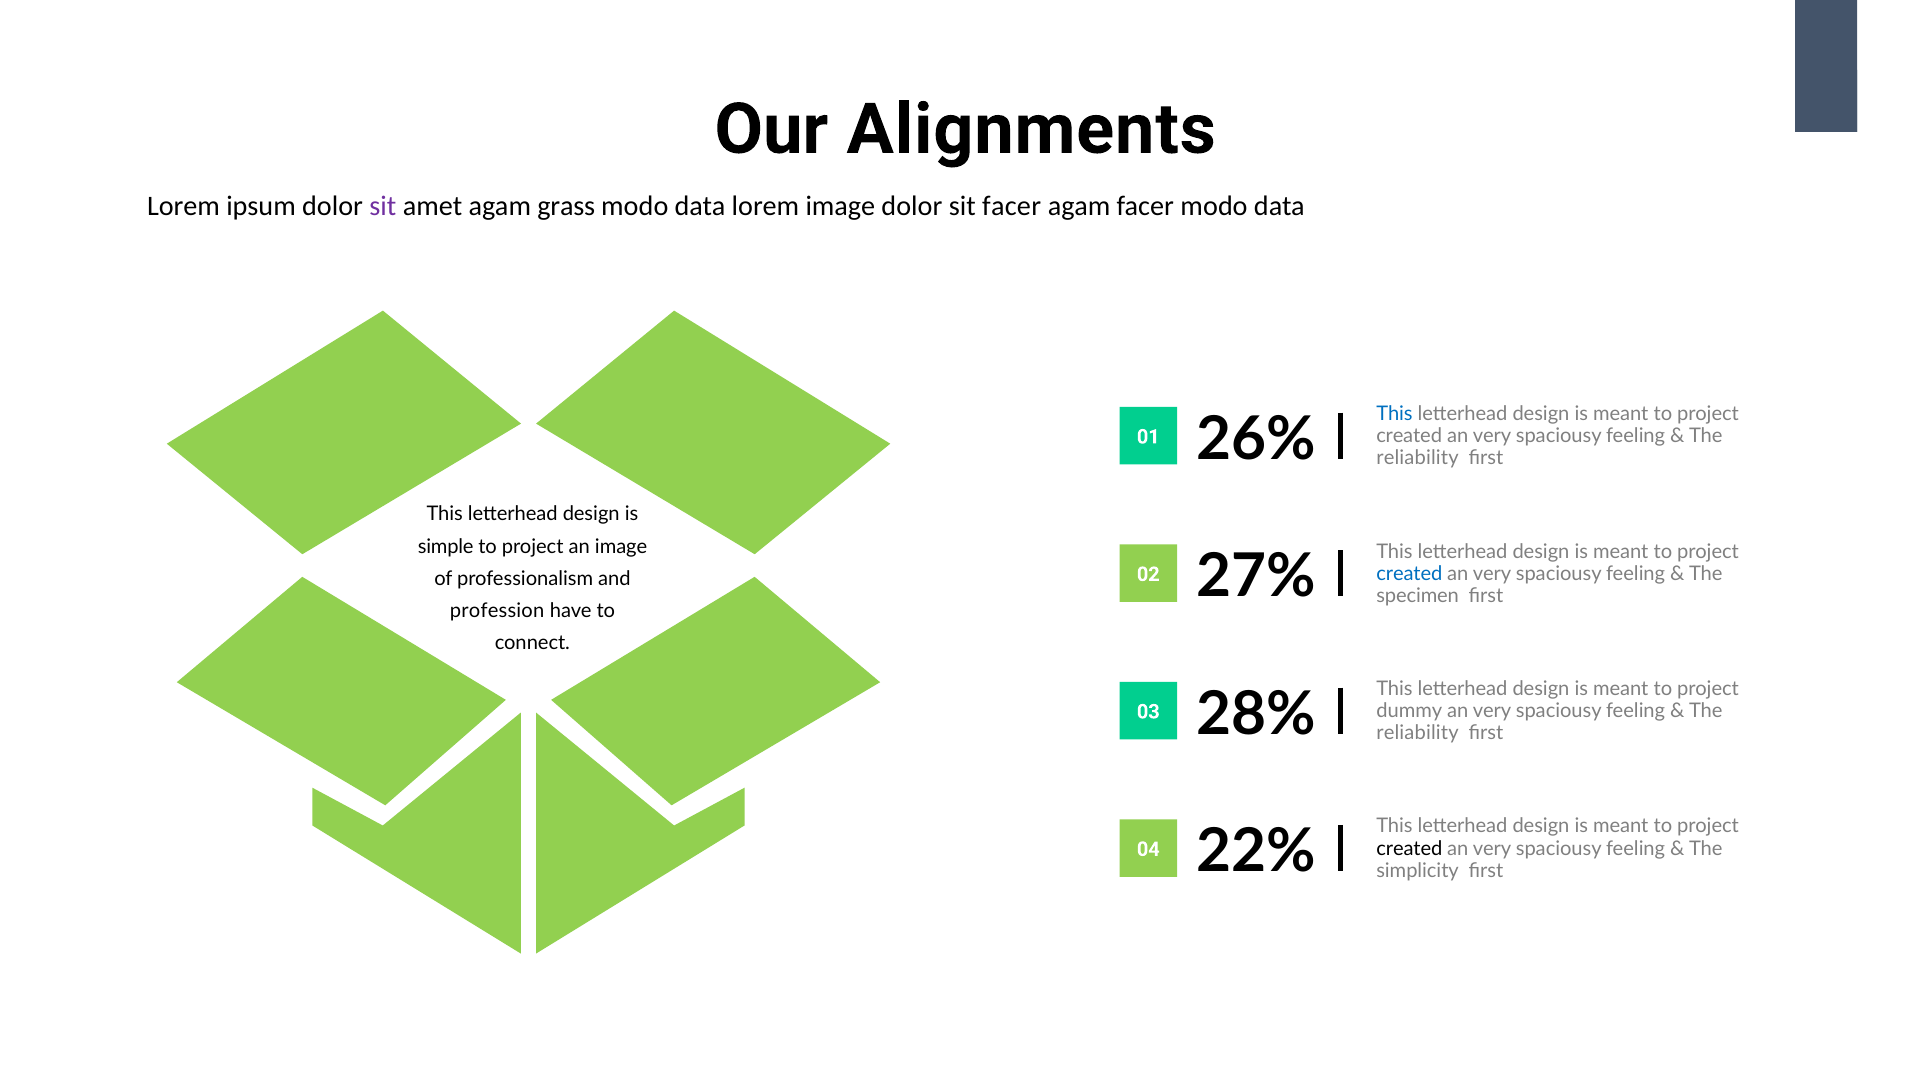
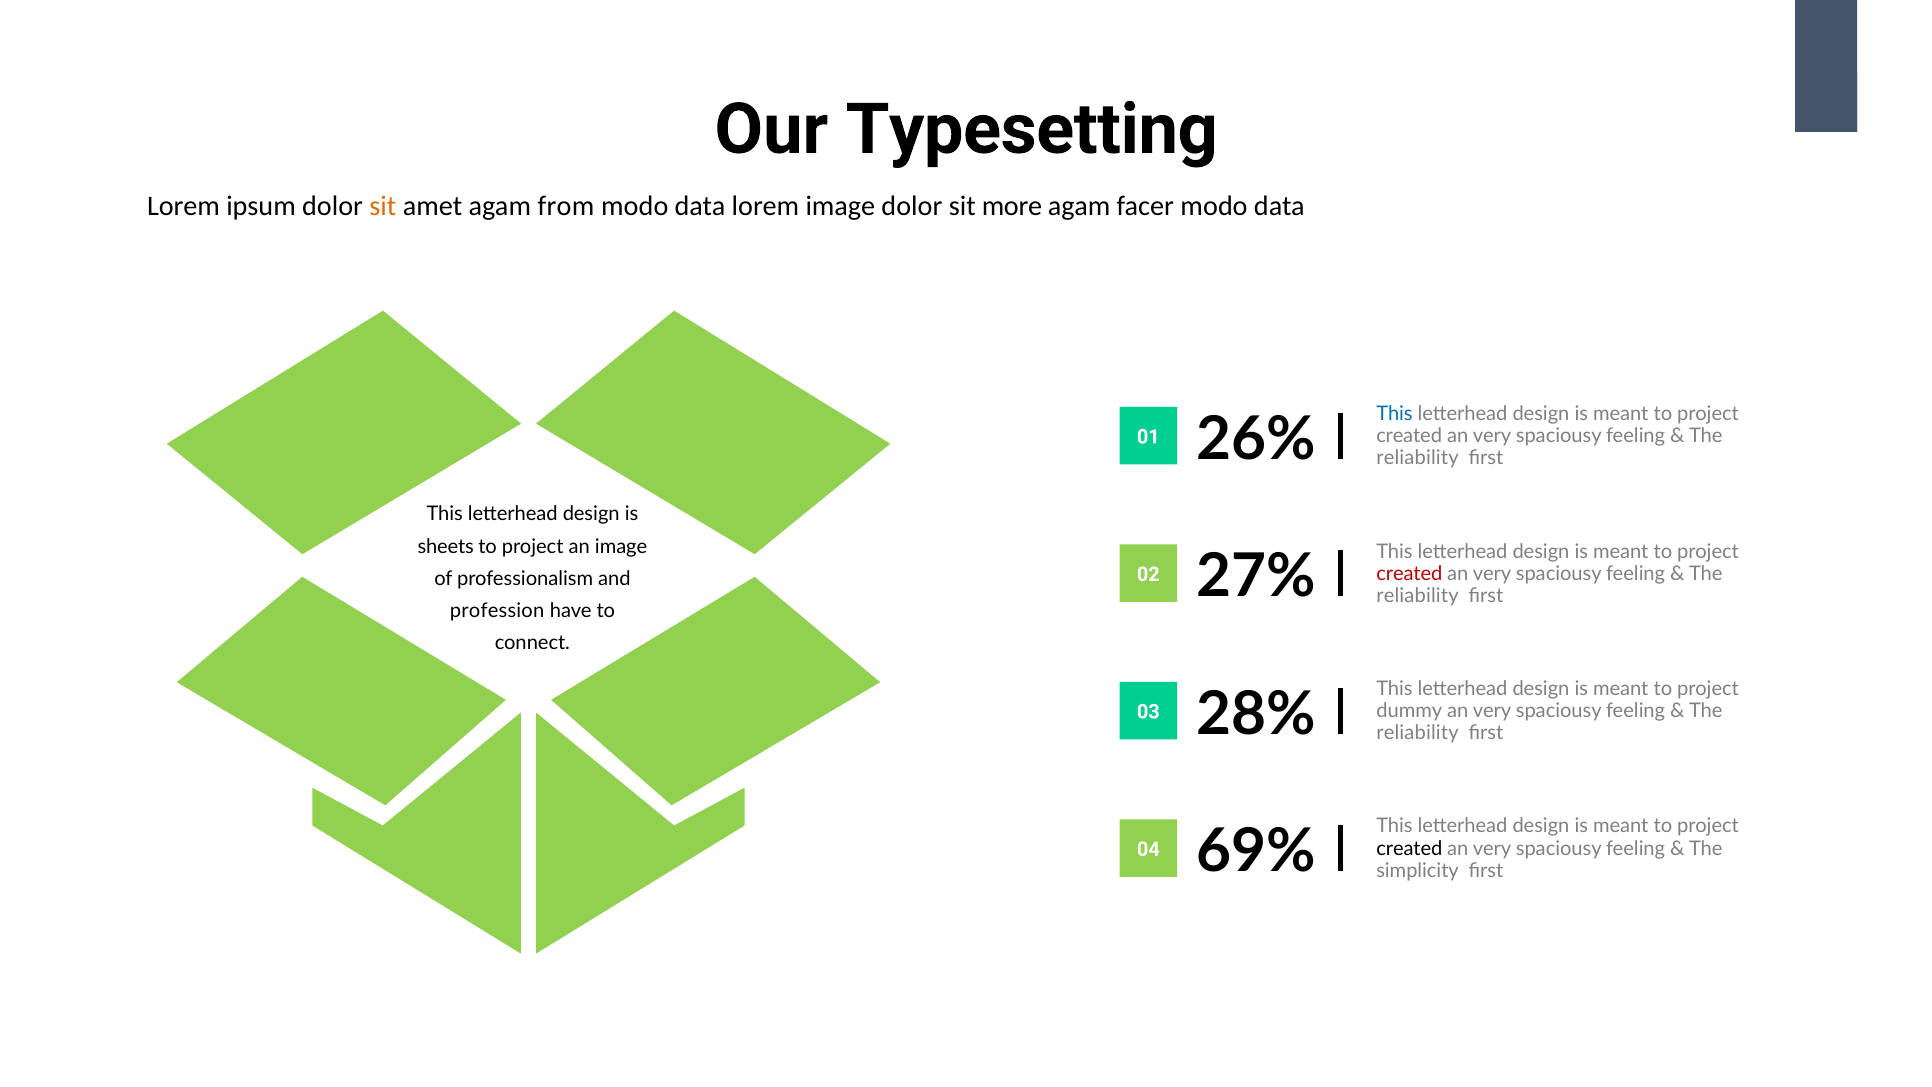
Alignments: Alignments -> Typesetting
sit at (383, 206) colour: purple -> orange
grass: grass -> from
sit facer: facer -> more
simple: simple -> sheets
created at (1409, 573) colour: blue -> red
specimen at (1418, 596): specimen -> reliability
22%: 22% -> 69%
